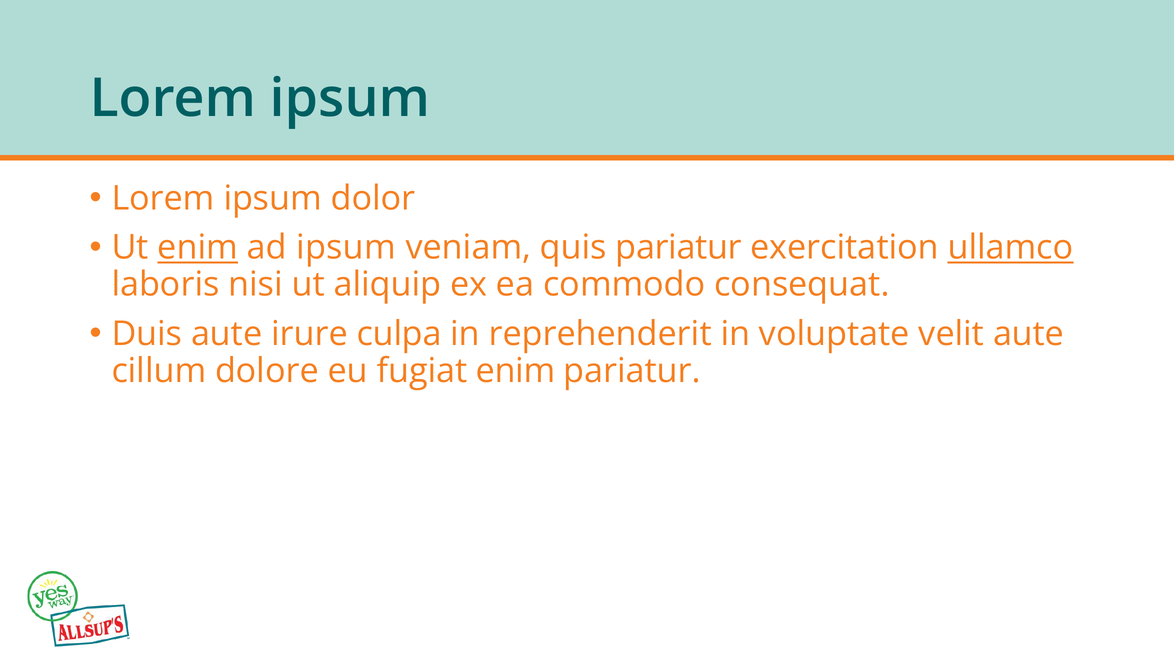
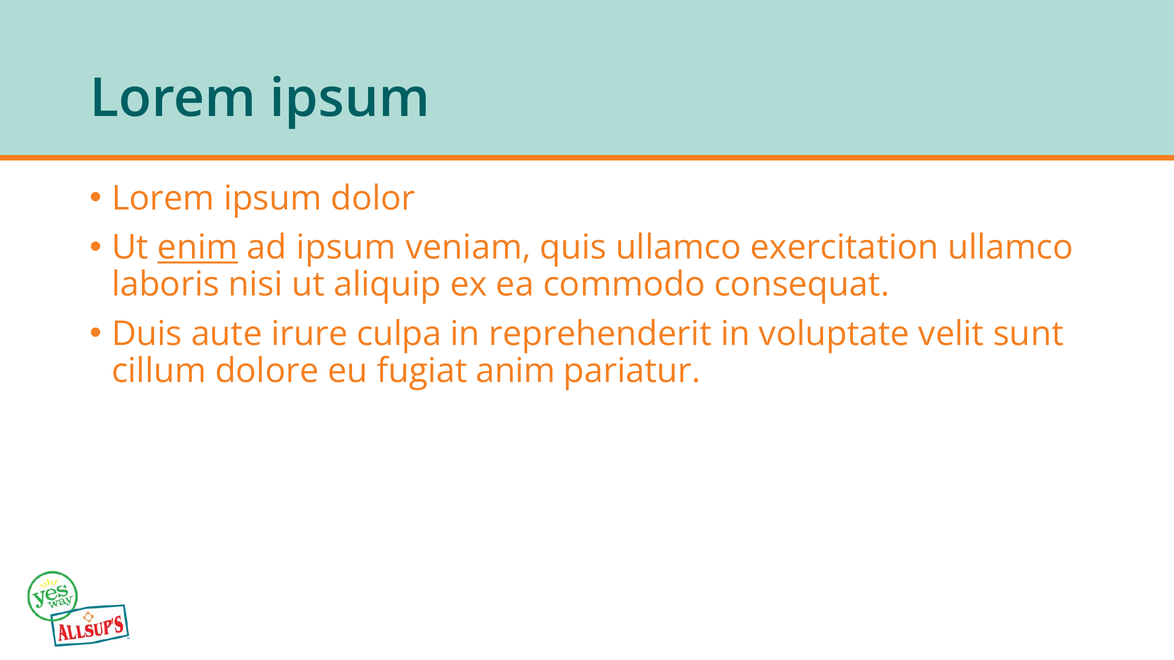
quis pariatur: pariatur -> ullamco
ullamco at (1011, 248) underline: present -> none
velit aute: aute -> sunt
fugiat enim: enim -> anim
